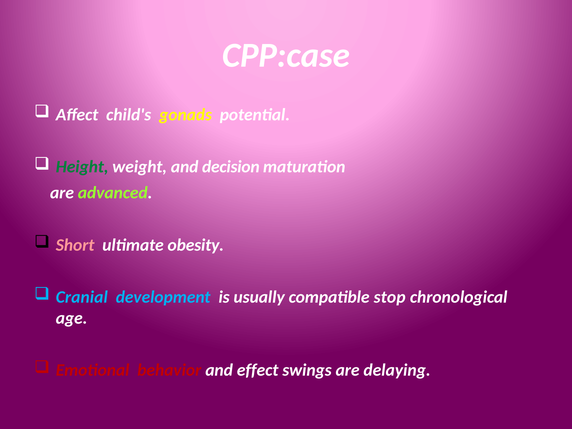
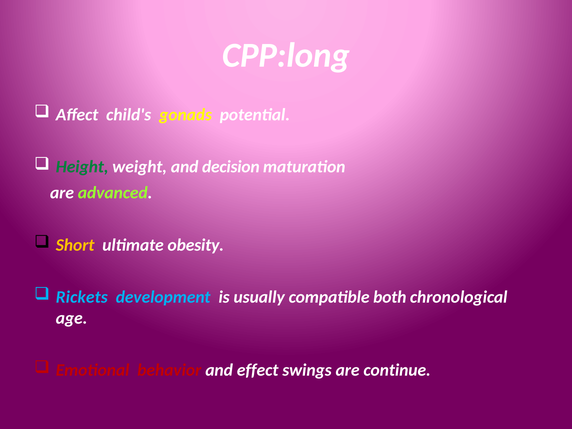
CPP:case: CPP:case -> CPP:long
Short colour: pink -> yellow
Cranial: Cranial -> Rickets
stop: stop -> both
delaying: delaying -> continue
